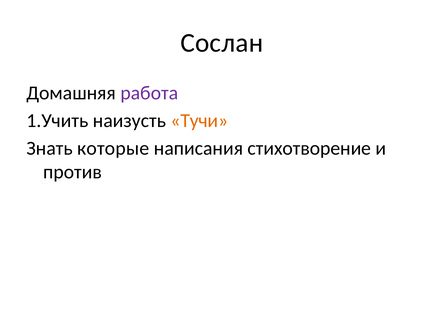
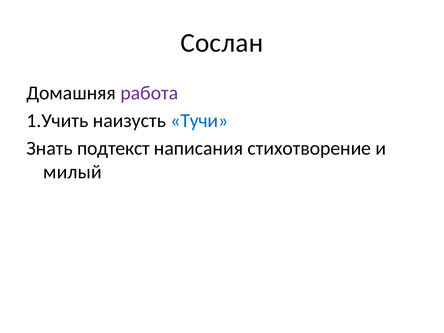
Тучи colour: orange -> blue
которые: которые -> подтекст
против: против -> милый
